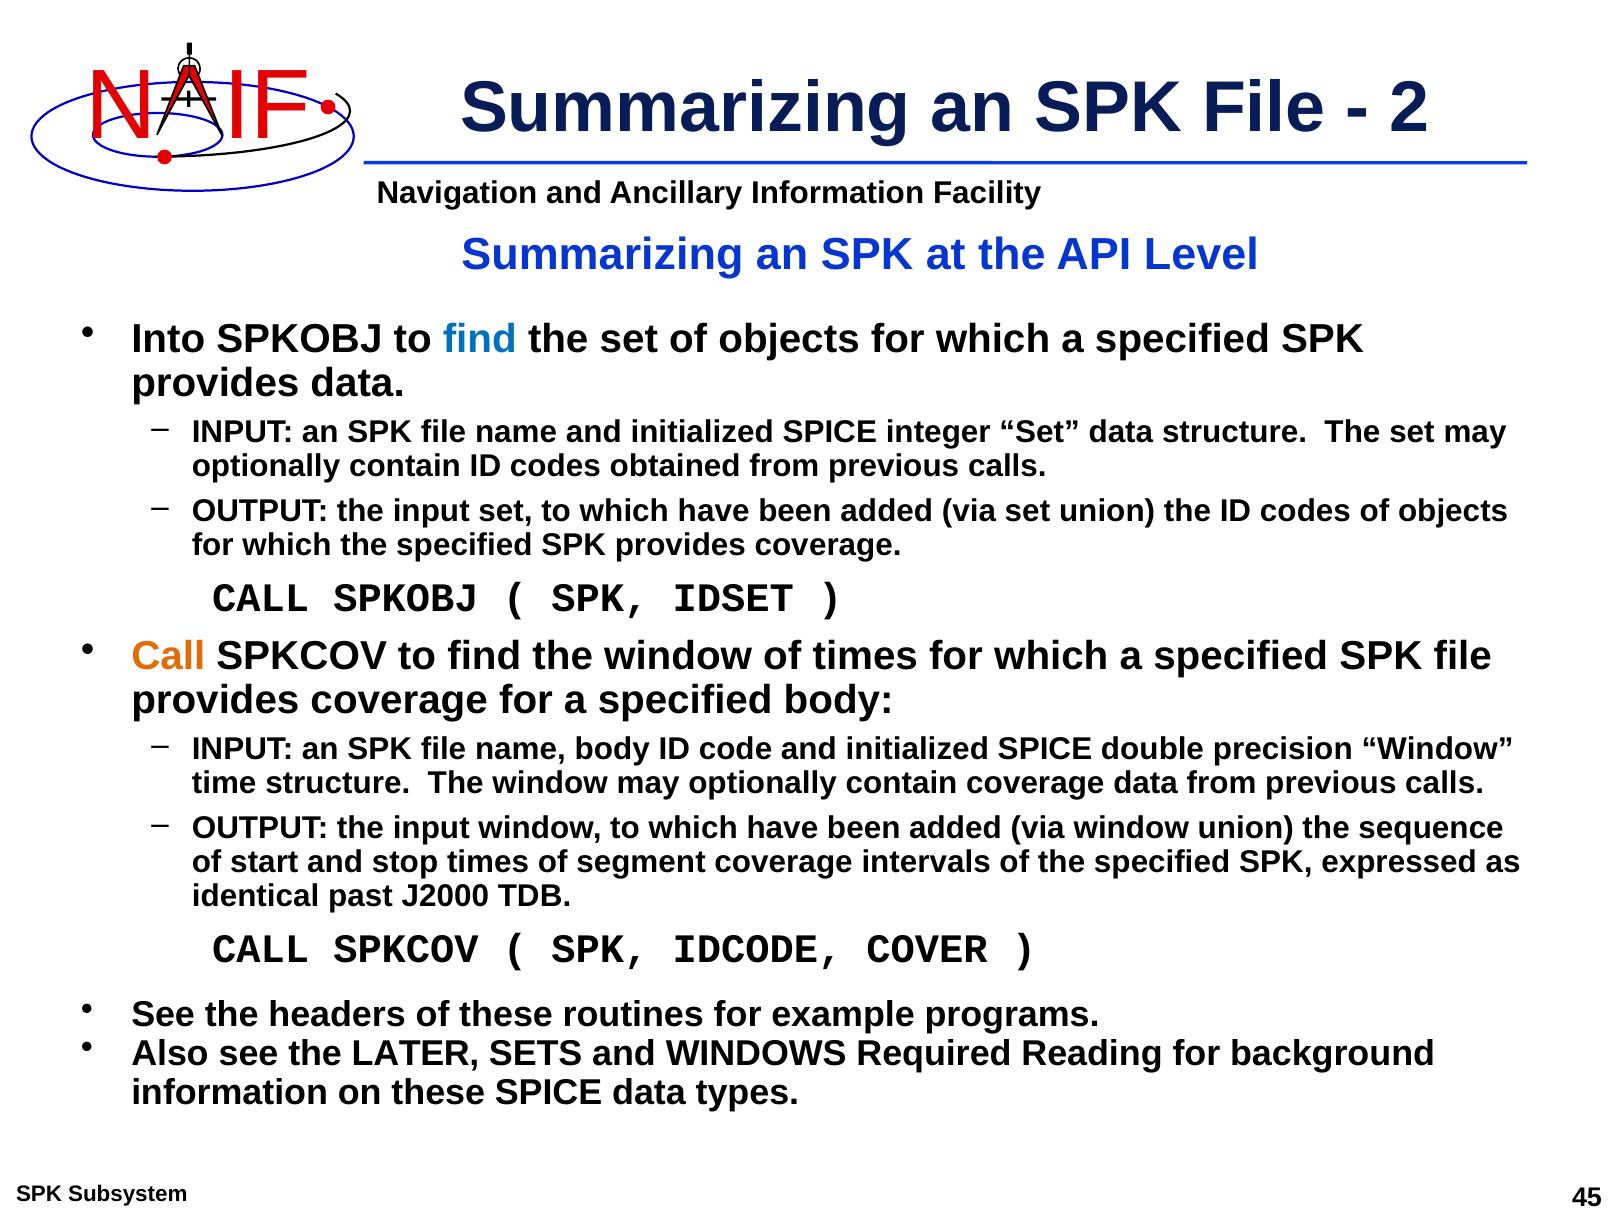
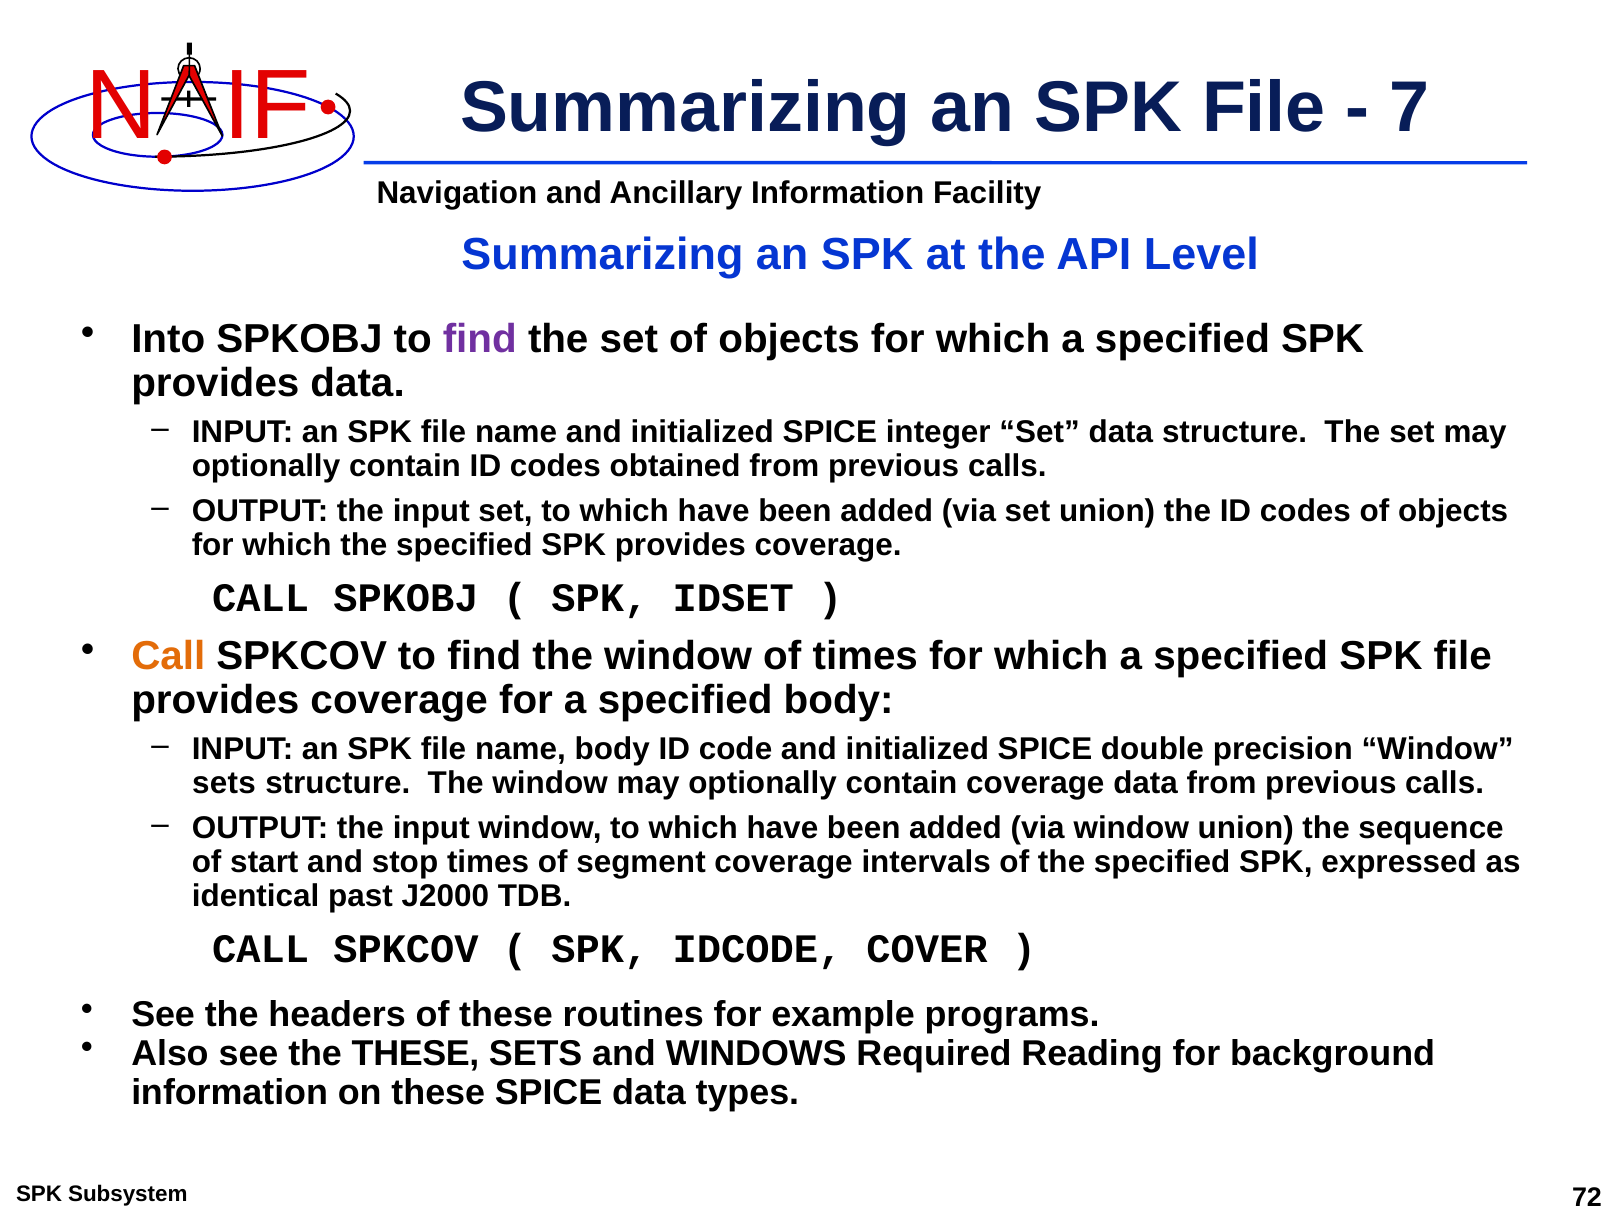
2: 2 -> 7
find at (480, 339) colour: blue -> purple
time at (224, 784): time -> sets
the LATER: LATER -> THESE
45: 45 -> 72
